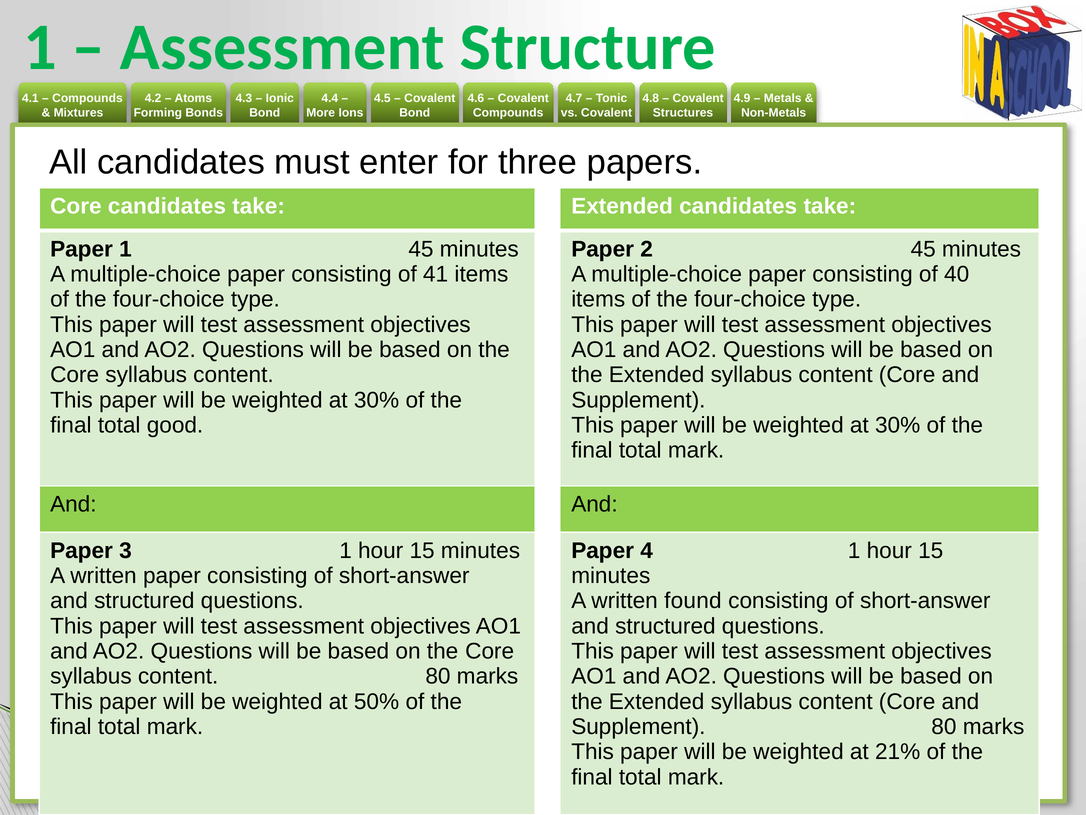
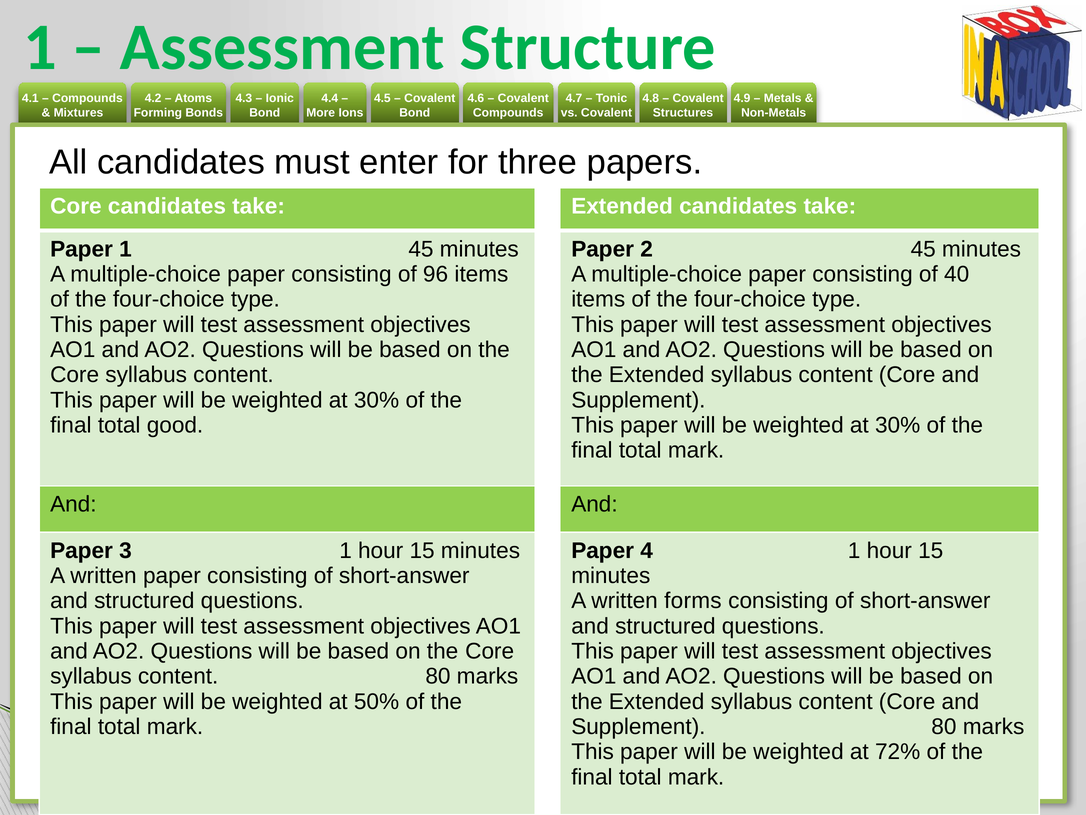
41: 41 -> 96
found: found -> forms
21%: 21% -> 72%
